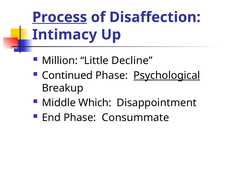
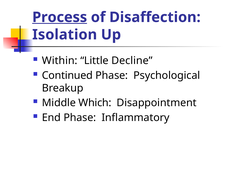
Intimacy: Intimacy -> Isolation
Million: Million -> Within
Psychological underline: present -> none
Consummate: Consummate -> Inflammatory
